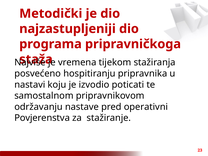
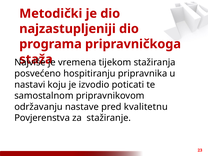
operativni: operativni -> kvalitetnu
